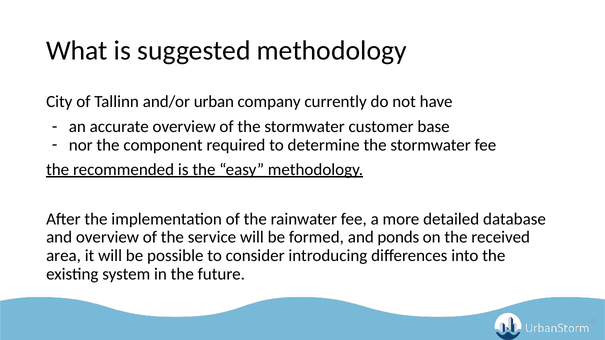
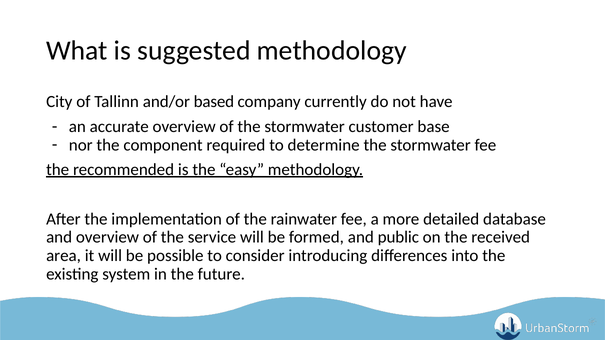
urban: urban -> based
ponds: ponds -> public
